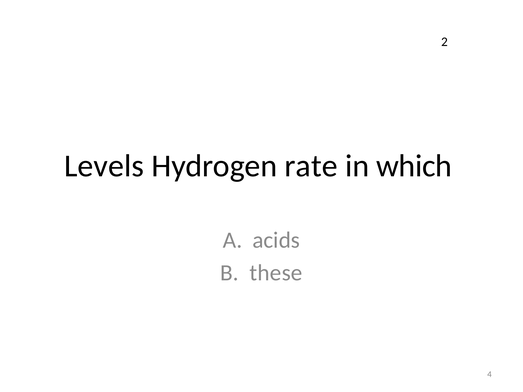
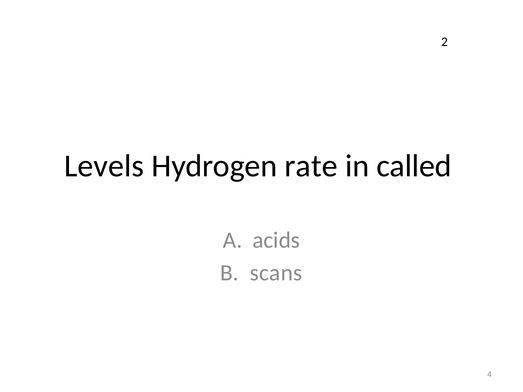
which: which -> called
these: these -> scans
